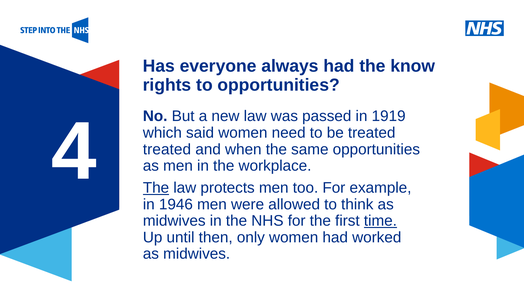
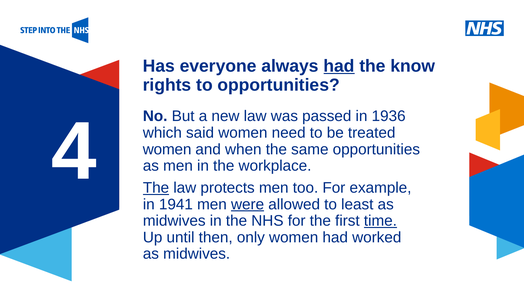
had at (339, 66) underline: none -> present
1919: 1919 -> 1936
treated at (167, 149): treated -> women
1946: 1946 -> 1941
were underline: none -> present
think: think -> least
